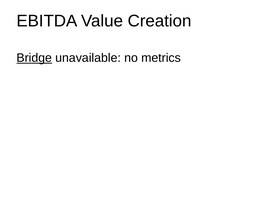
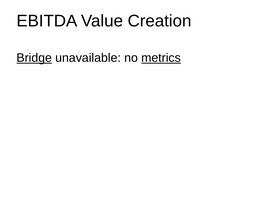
metrics underline: none -> present
